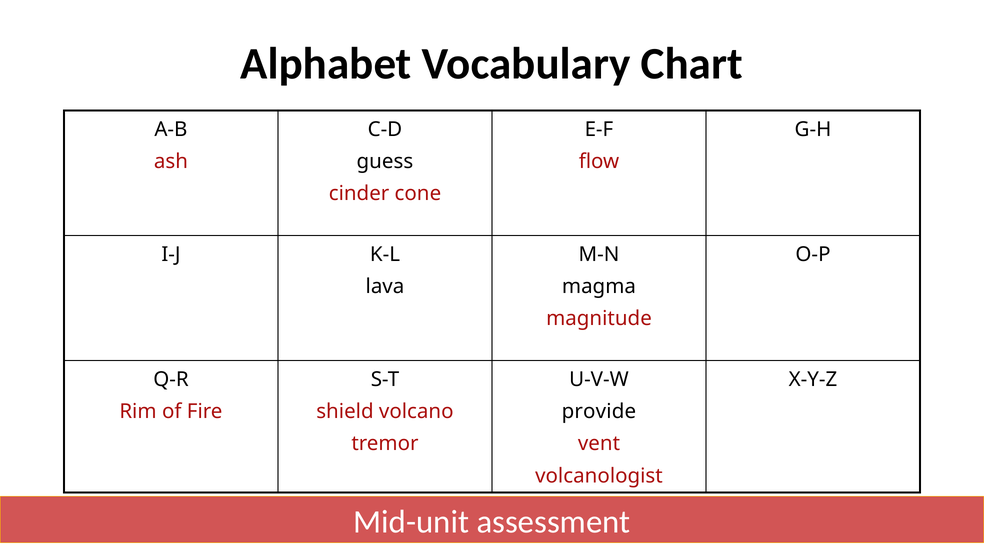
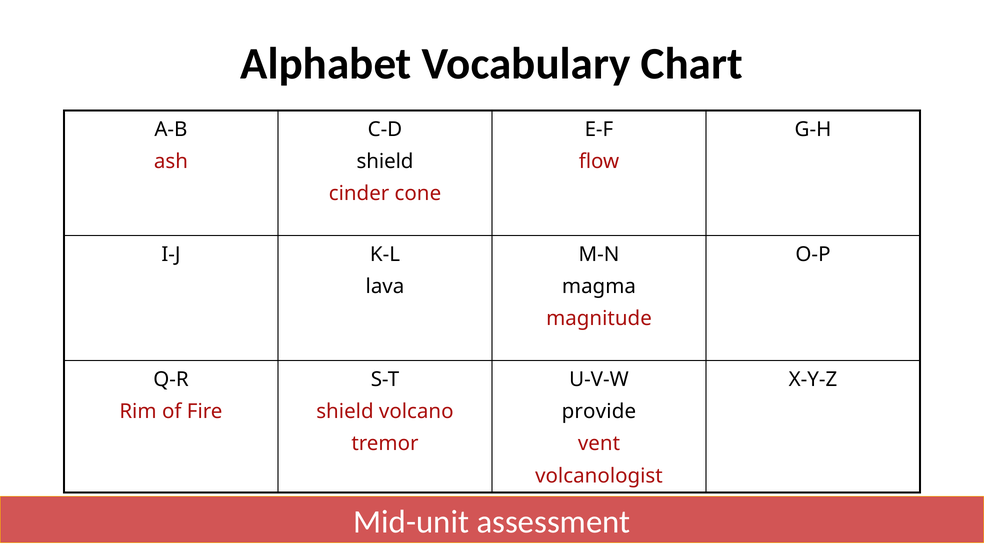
guess at (385, 161): guess -> shield
